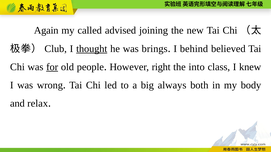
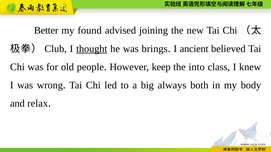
Again: Again -> Better
called: called -> found
behind: behind -> ancient
for underline: present -> none
right: right -> keep
